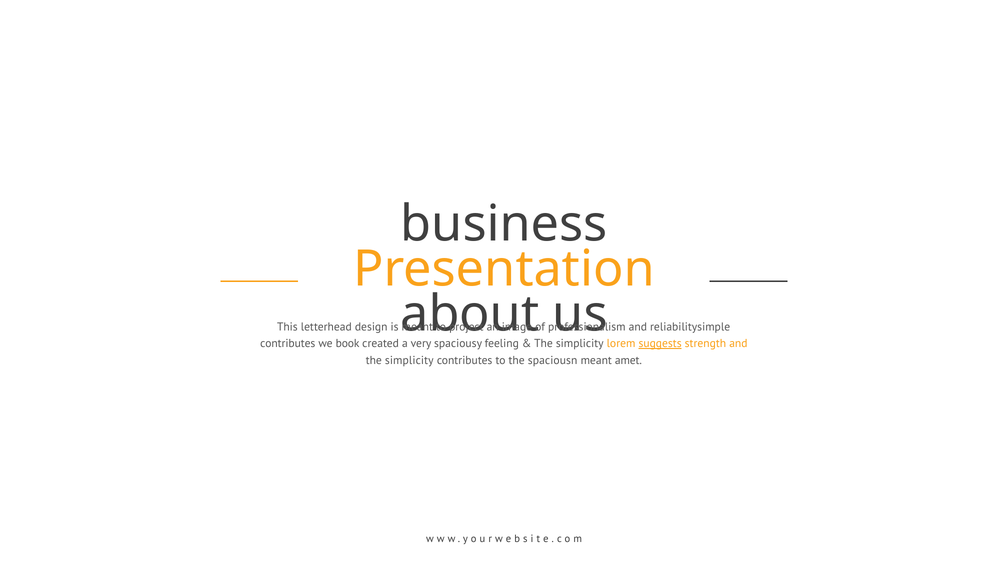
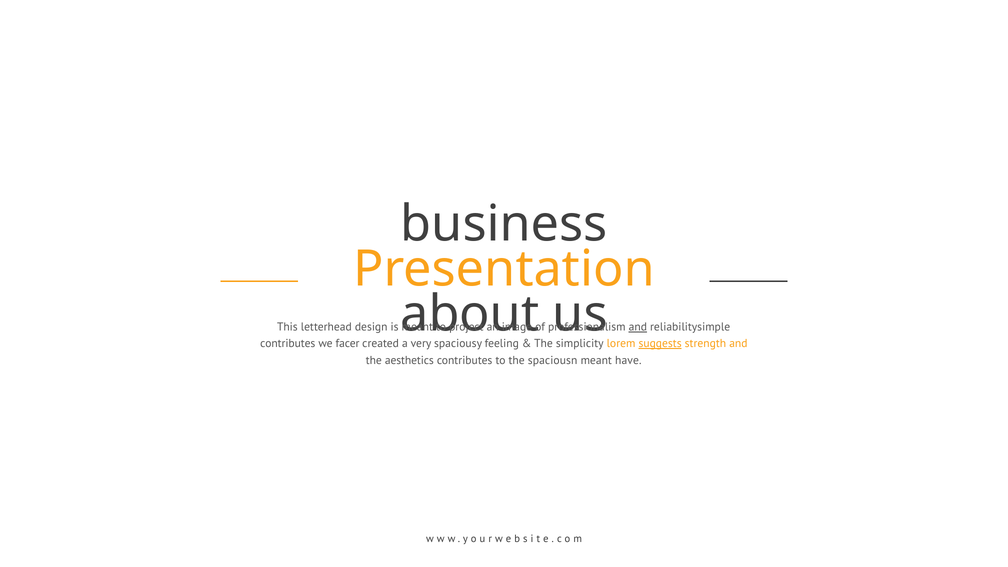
and at (638, 327) underline: none -> present
book: book -> facer
simplicity at (409, 360): simplicity -> aesthetics
amet: amet -> have
